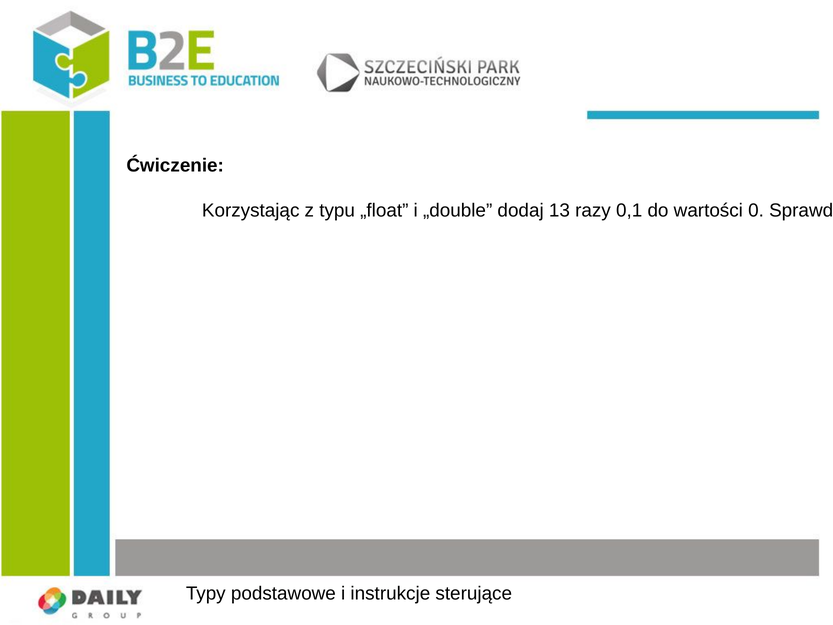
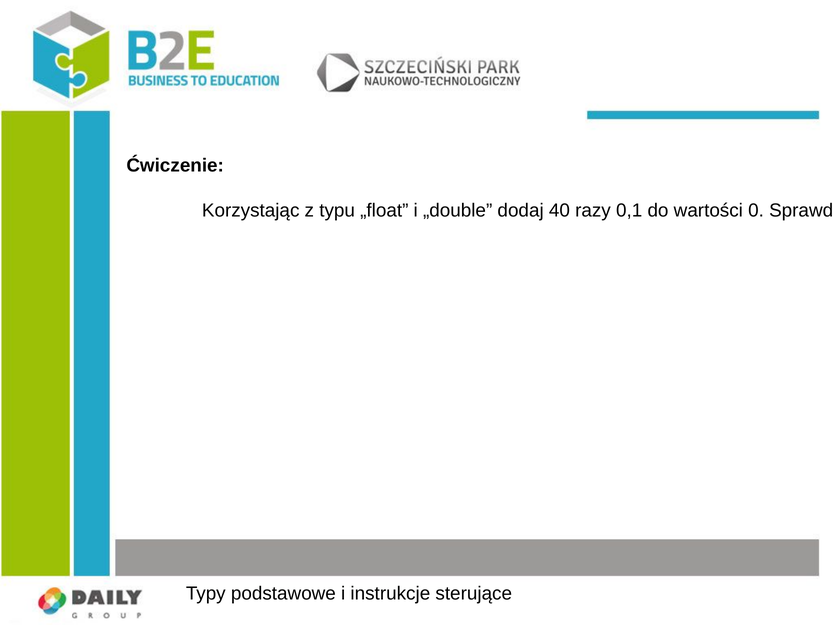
13: 13 -> 40
